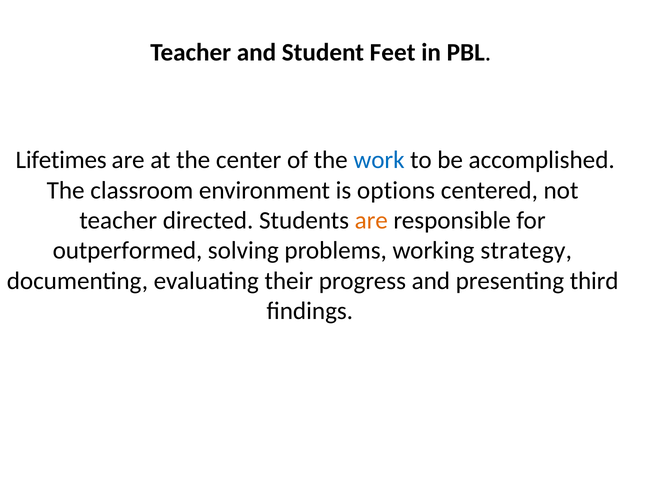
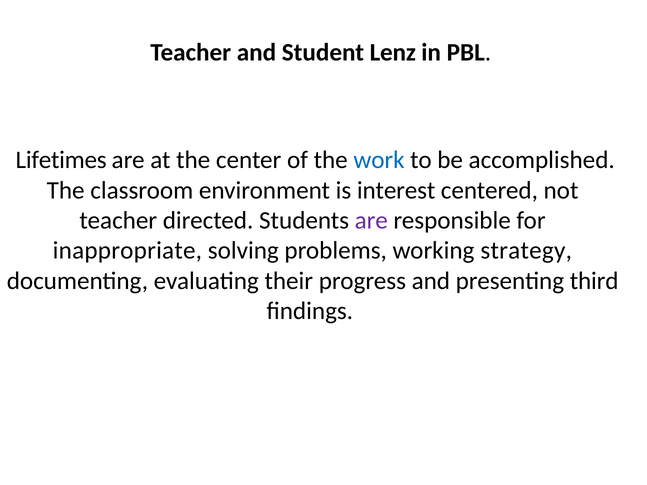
Feet: Feet -> Lenz
options: options -> interest
are at (371, 221) colour: orange -> purple
outperformed: outperformed -> inappropriate
